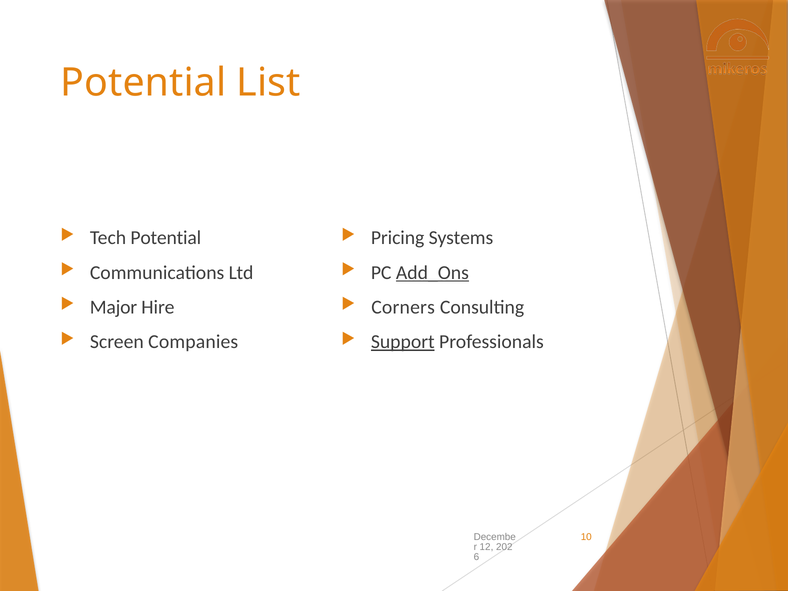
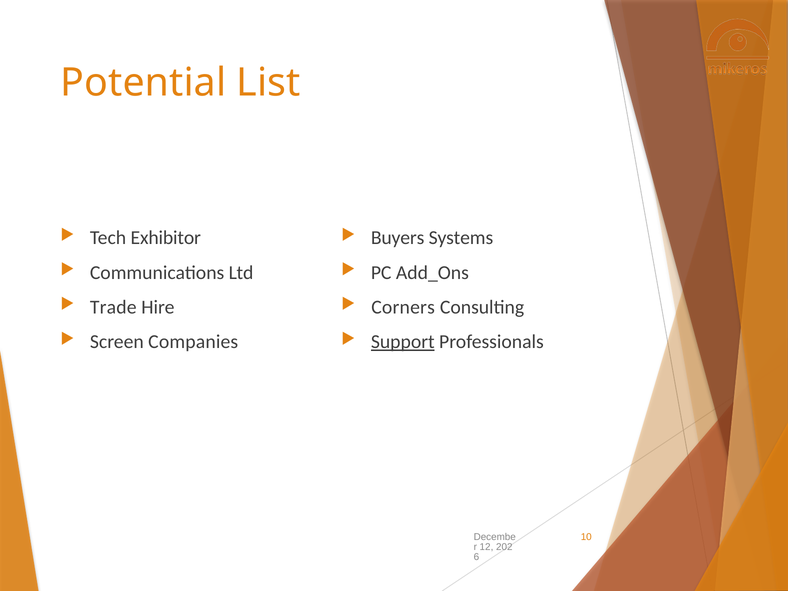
Tech Potential: Potential -> Exhibitor
Pricing: Pricing -> Buyers
Add_Ons underline: present -> none
Major: Major -> Trade
